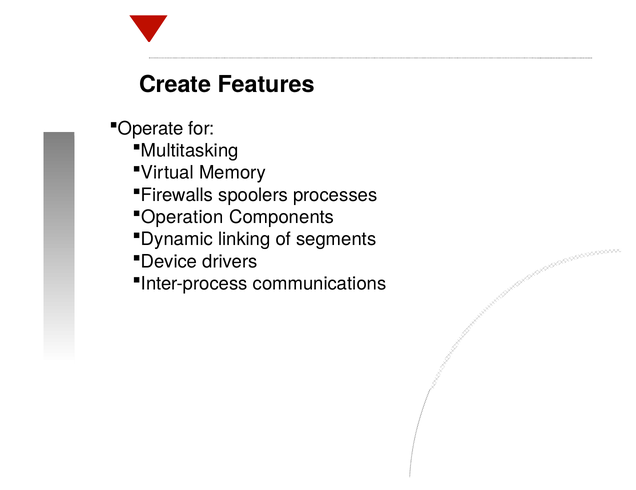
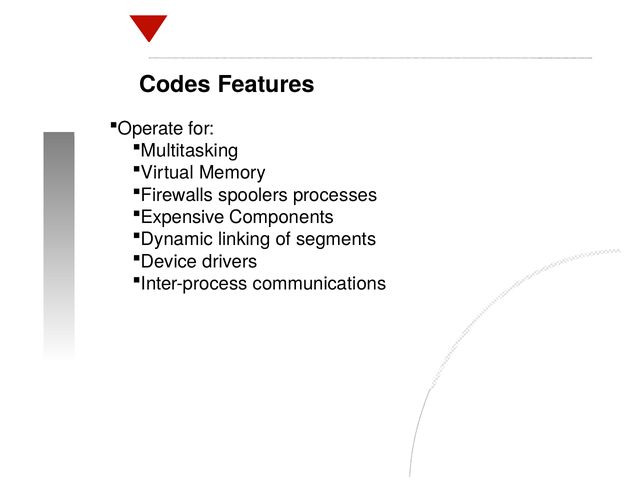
Create: Create -> Codes
Operation: Operation -> Expensive
